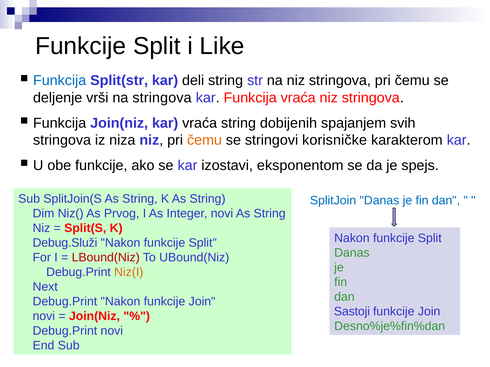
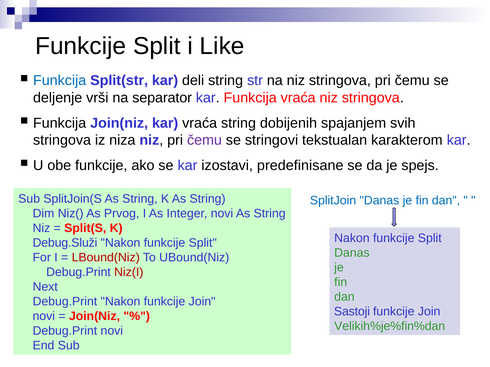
na stringova: stringova -> separator
čemu at (204, 140) colour: orange -> purple
korisničke: korisničke -> tekstualan
eksponentom: eksponentom -> predefinisane
Niz(I colour: orange -> red
Desno%je%fin%dan: Desno%je%fin%dan -> Velikih%je%fin%dan
